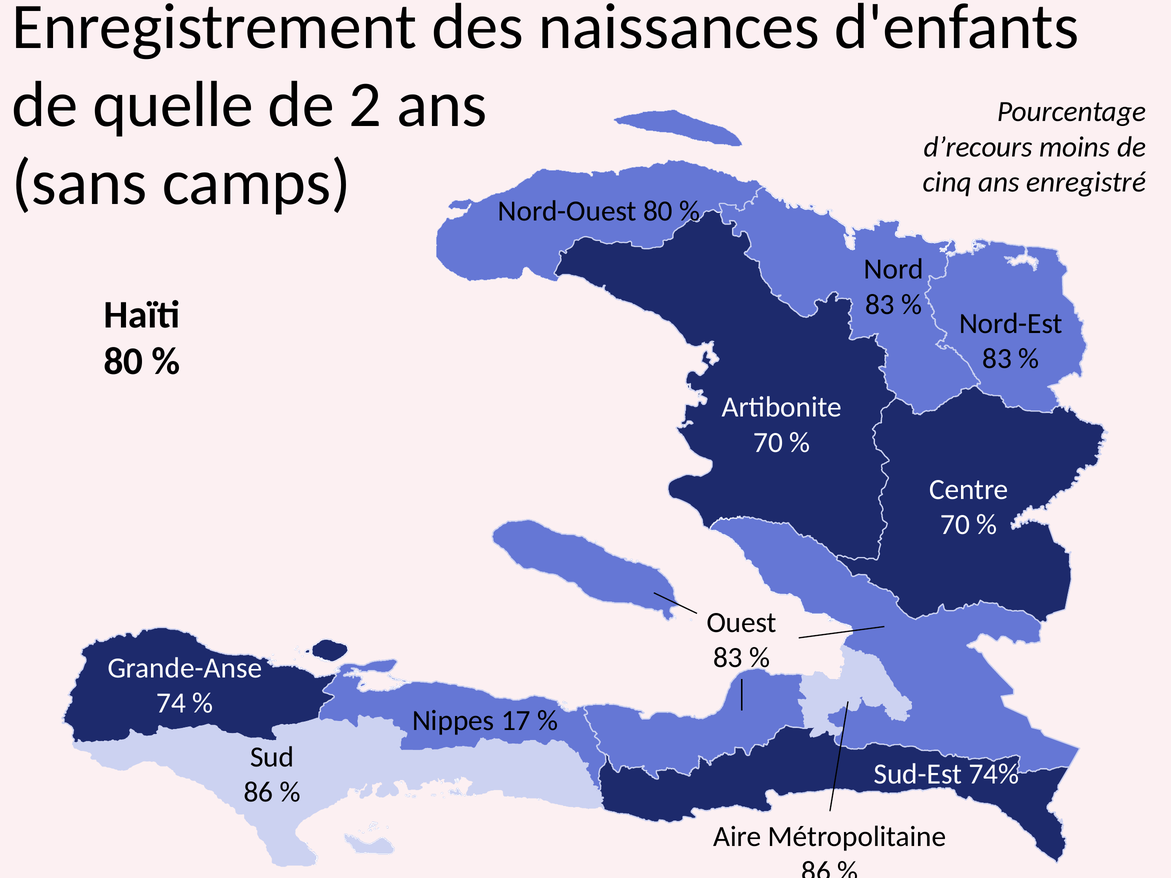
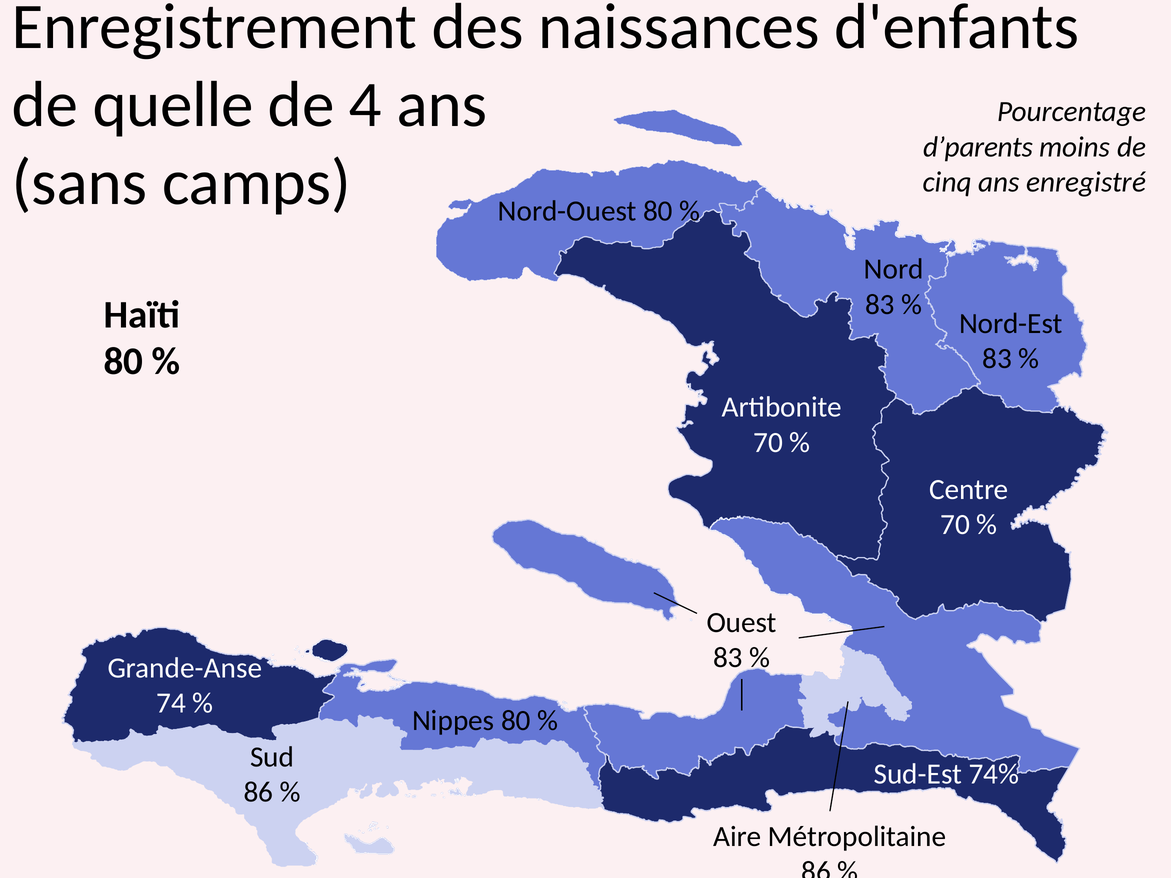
2: 2 -> 4
d’recours: d’recours -> d’parents
Nippes 17: 17 -> 80
